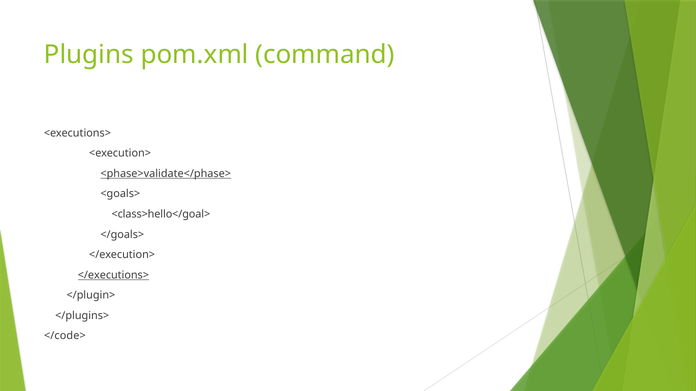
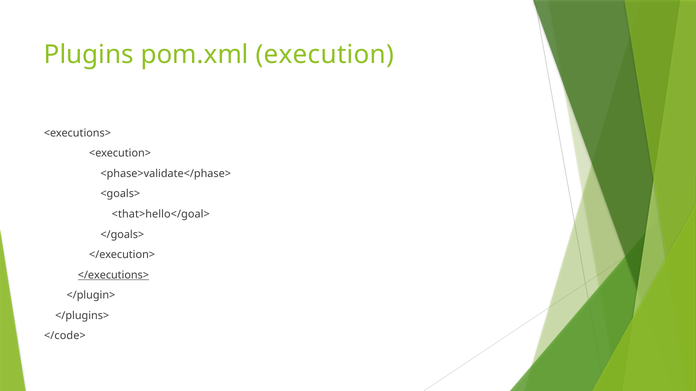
command: command -> execution
<phase>validate</phase> underline: present -> none
<class>hello</goal>: <class>hello</goal> -> <that>hello</goal>
